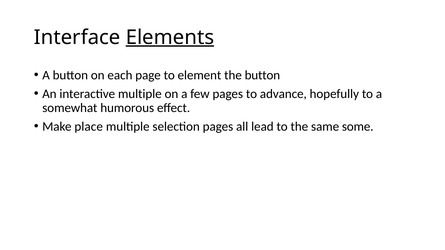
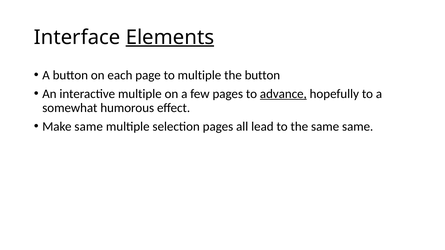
to element: element -> multiple
advance underline: none -> present
Make place: place -> same
same some: some -> same
